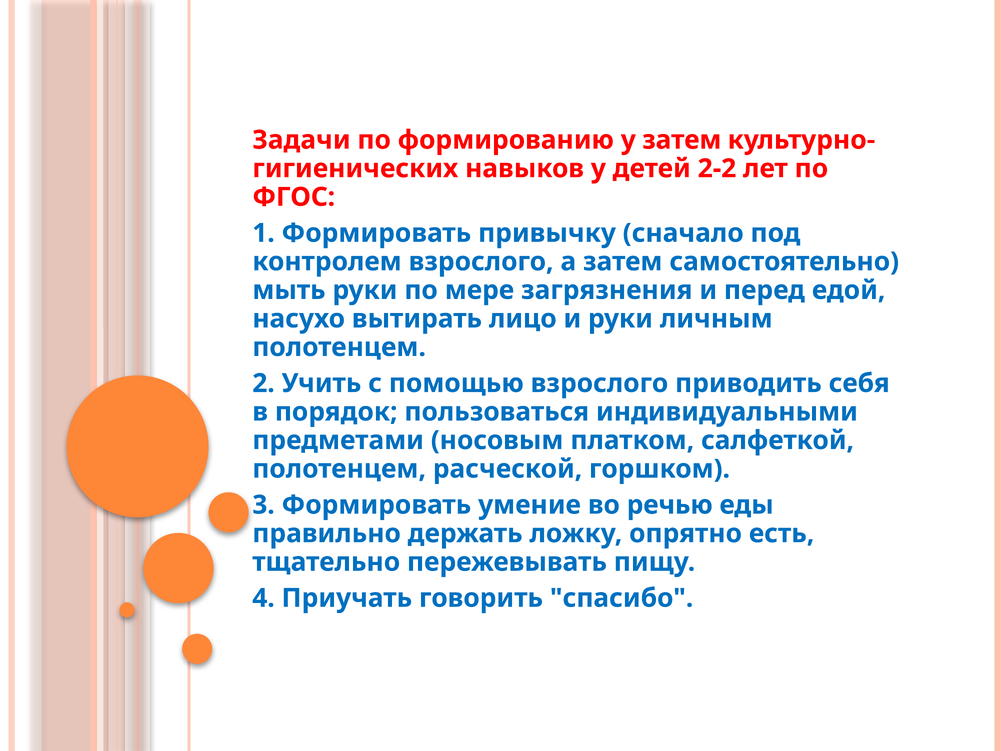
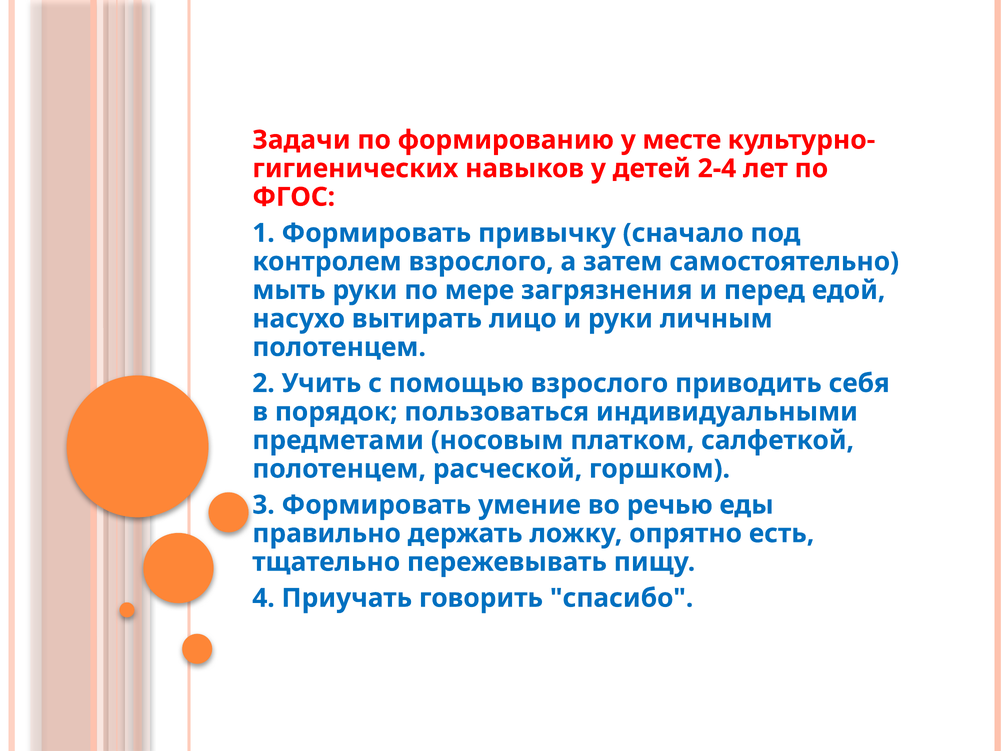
у затем: затем -> месте
2-2: 2-2 -> 2-4
